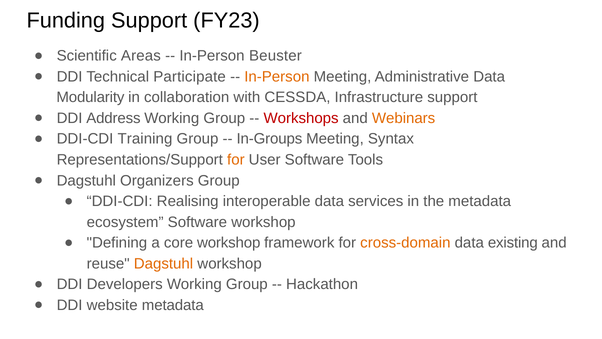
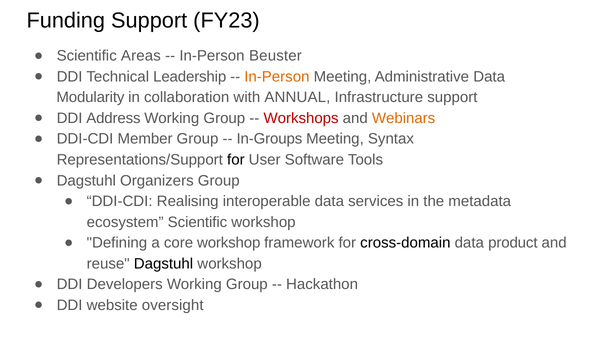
Participate: Participate -> Leadership
CESSDA: CESSDA -> ANNUAL
Training: Training -> Member
for at (236, 160) colour: orange -> black
ecosystem Software: Software -> Scientific
cross-domain colour: orange -> black
existing: existing -> product
Dagstuhl at (164, 263) colour: orange -> black
website metadata: metadata -> oversight
